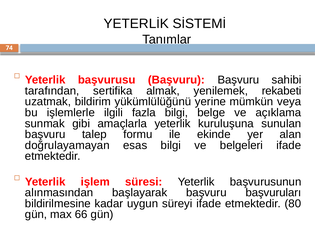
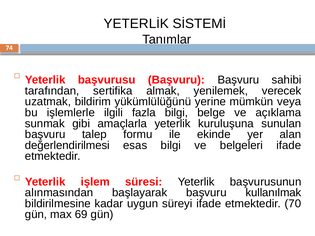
rekabeti: rekabeti -> verecek
doğrulayamayan: doğrulayamayan -> değerlendirilmesi
başvuruları: başvuruları -> kullanılmak
80: 80 -> 70
66: 66 -> 69
